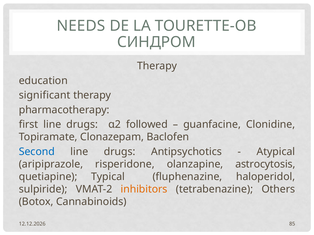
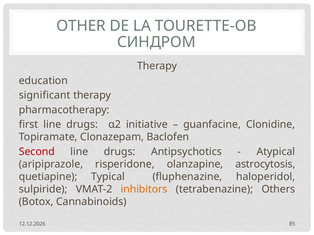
NEEDS: NEEDS -> OTHER
followed: followed -> initiative
Second colour: blue -> red
